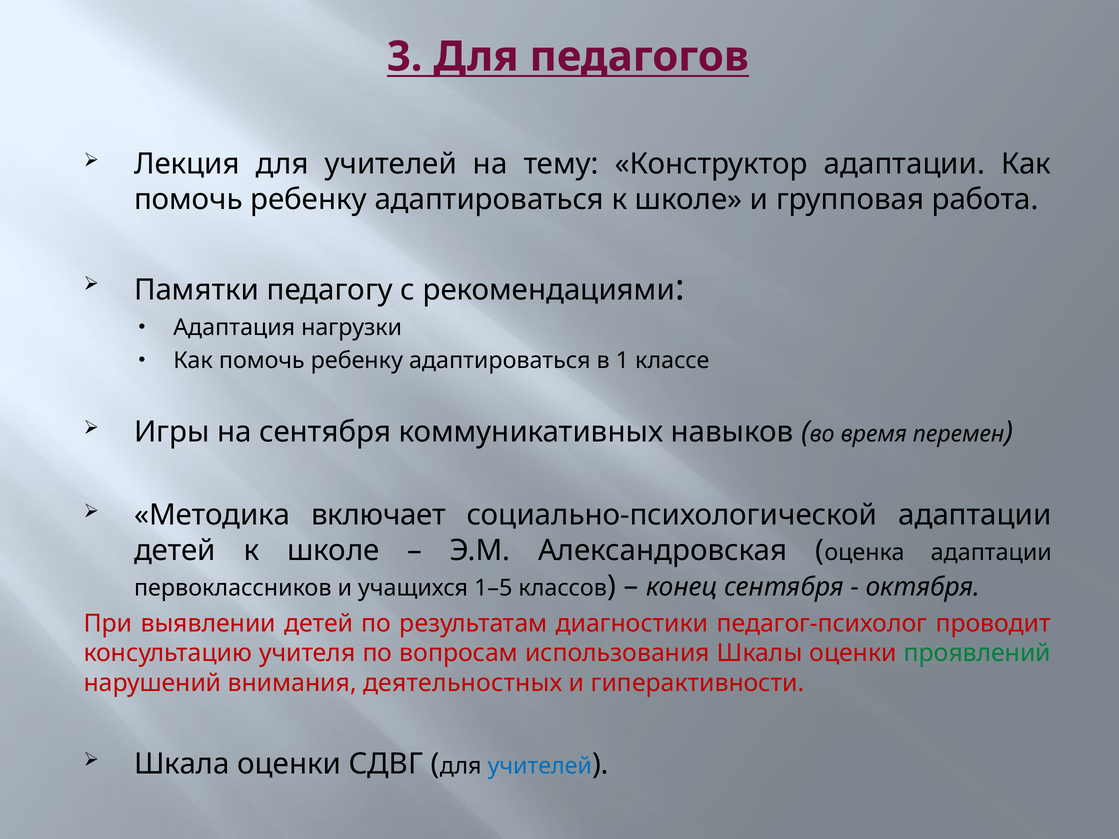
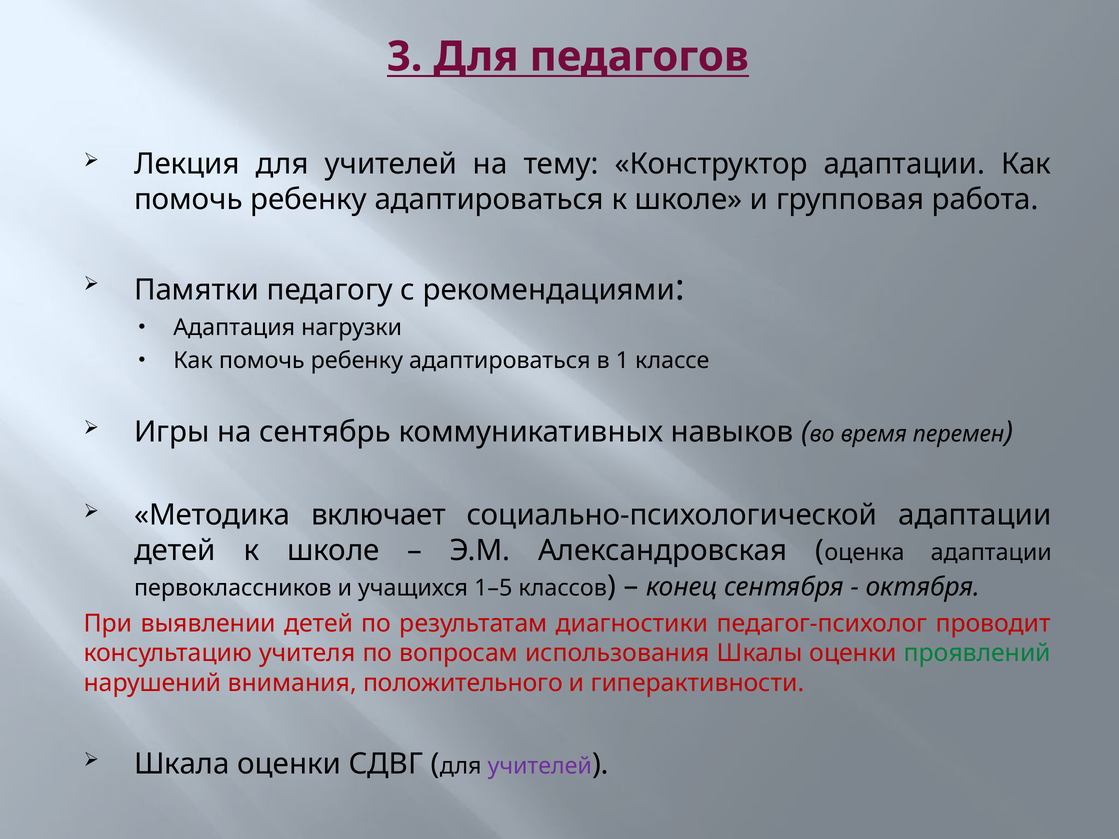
на сентября: сентября -> сентябрь
деятельностных: деятельностных -> положительного
учителей at (540, 766) colour: blue -> purple
